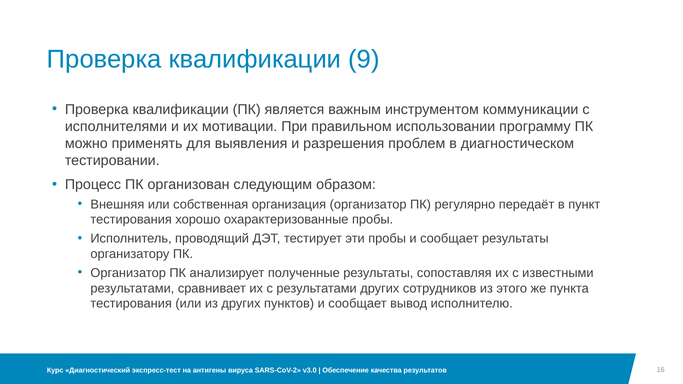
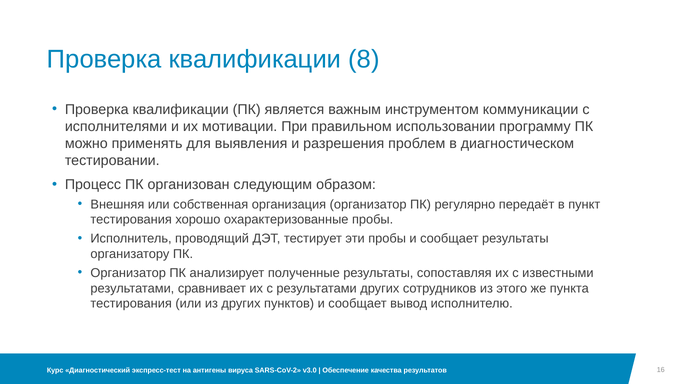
9: 9 -> 8
